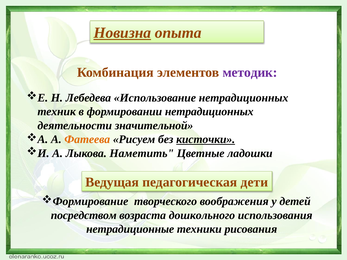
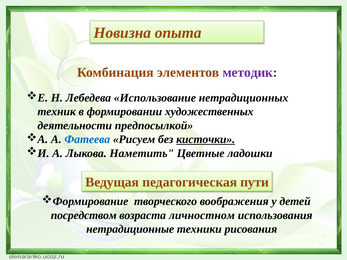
Новизна underline: present -> none
формировании нетрадиционных: нетрадиционных -> художественных
значительной: значительной -> предпосылкой
Фатеева colour: orange -> blue
дети: дети -> пути
дошкольного: дошкольного -> личностном
